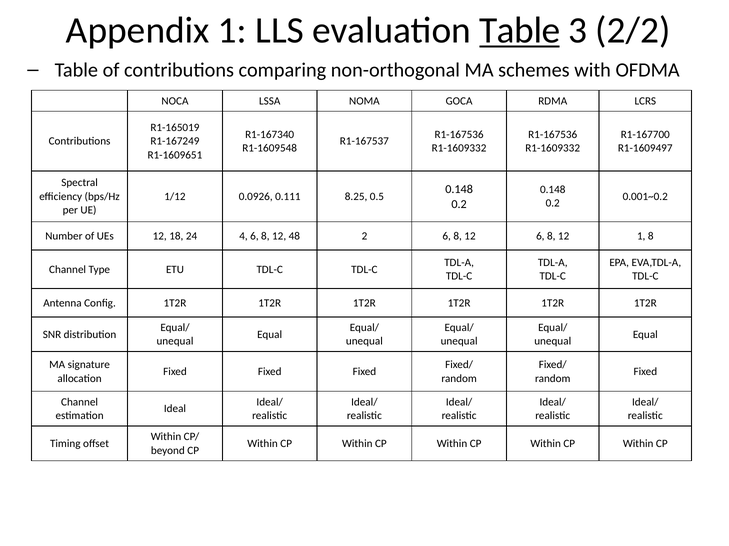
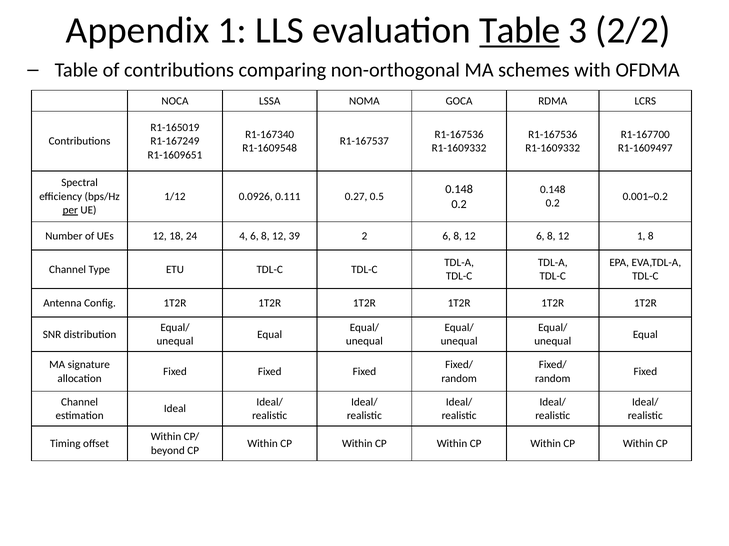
8.25: 8.25 -> 0.27
per underline: none -> present
48: 48 -> 39
